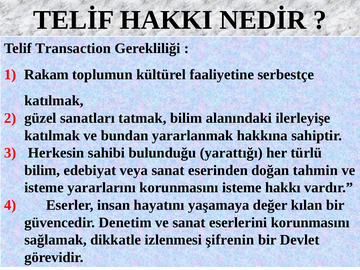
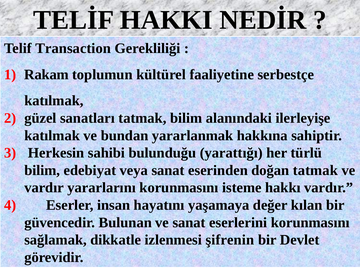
doğan tahmin: tahmin -> tatmak
isteme at (44, 188): isteme -> vardır
Denetim: Denetim -> Bulunan
